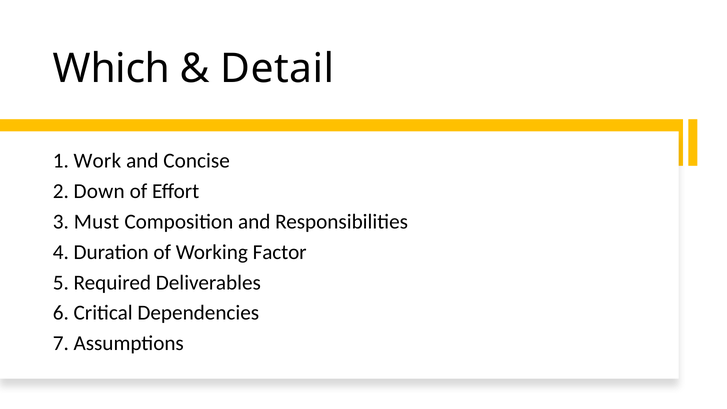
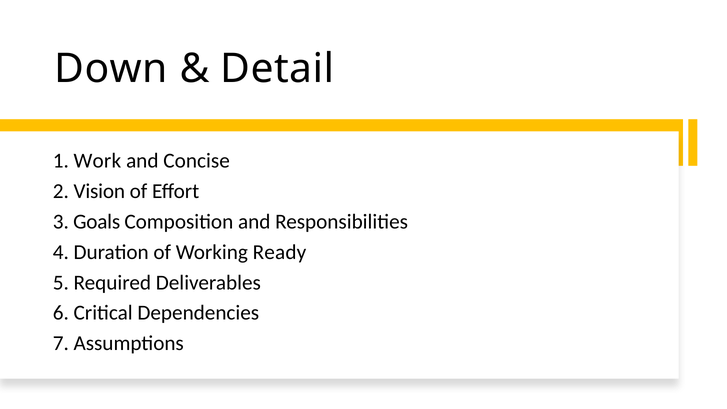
Which: Which -> Down
Down: Down -> Vision
Must: Must -> Goals
Factor: Factor -> Ready
